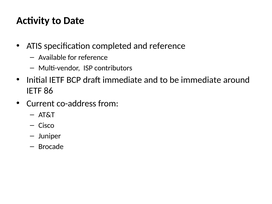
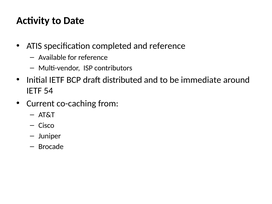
draft immediate: immediate -> distributed
86: 86 -> 54
co-address: co-address -> co-caching
